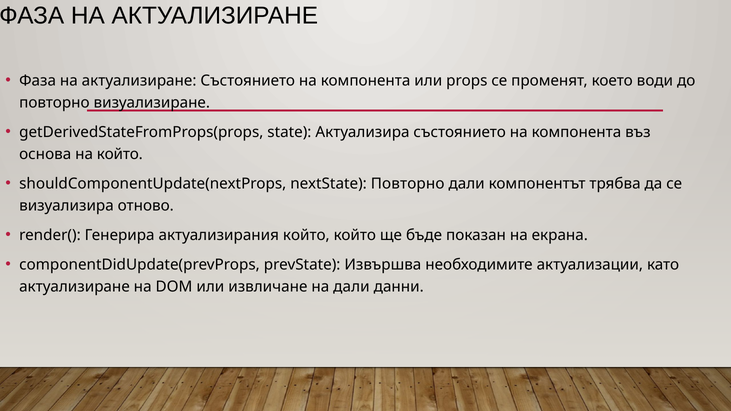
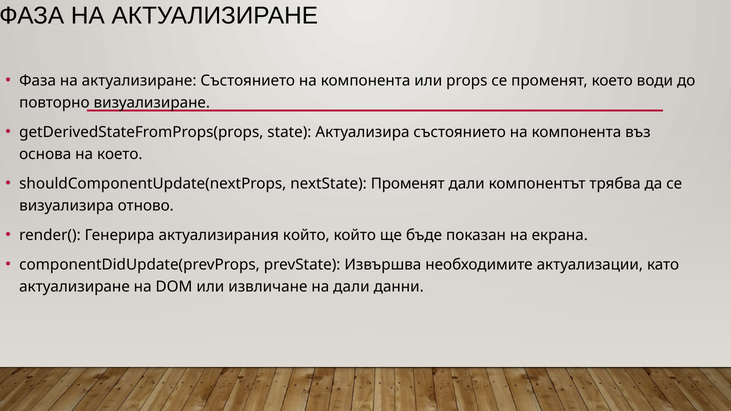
на който: който -> което
nextState Повторно: Повторно -> Променят
